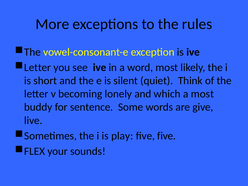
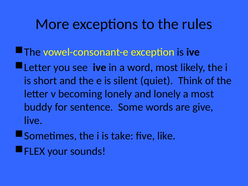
and which: which -> lonely
play: play -> take
five five: five -> like
